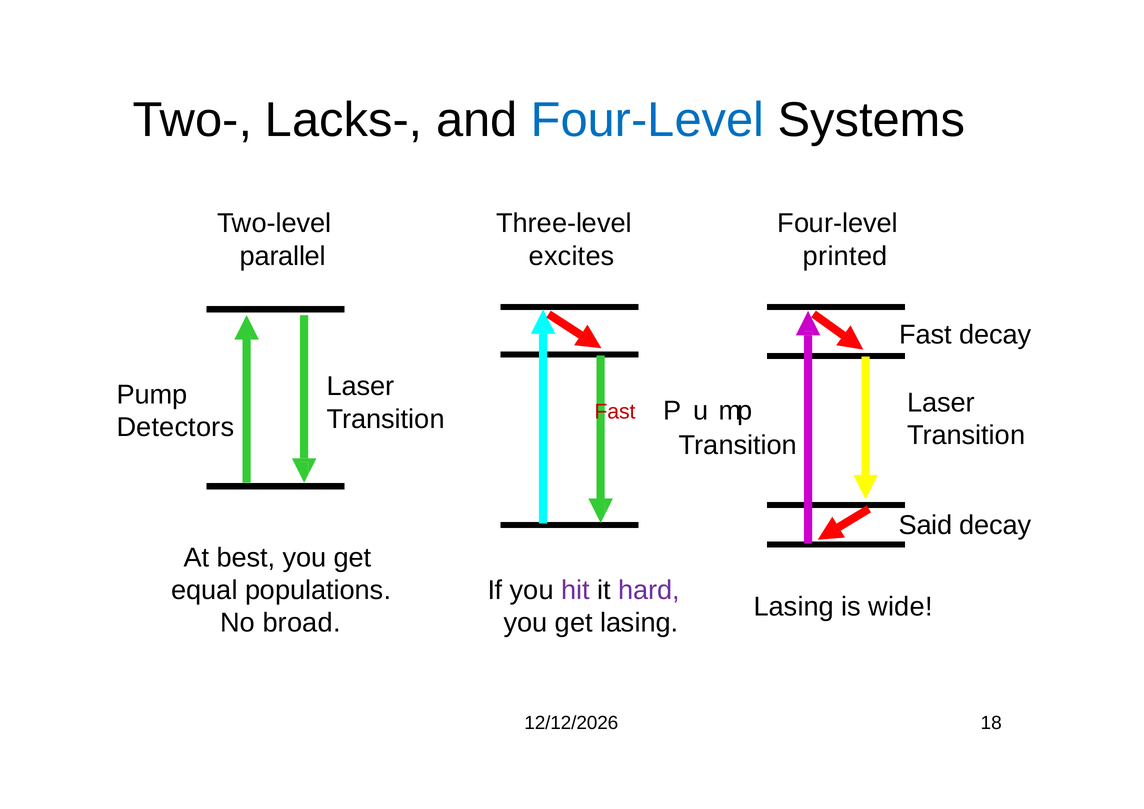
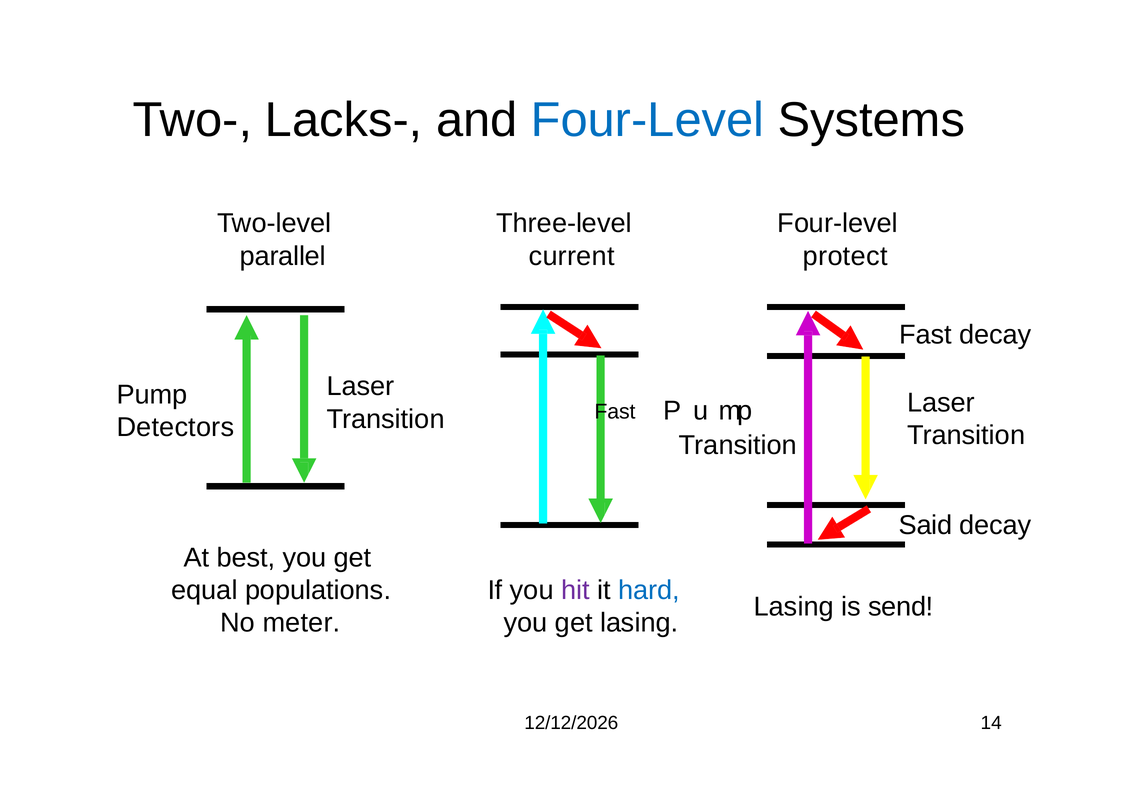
excites: excites -> current
printed: printed -> protect
Fast at (615, 412) colour: red -> black
hard colour: purple -> blue
wide: wide -> send
broad: broad -> meter
18: 18 -> 14
